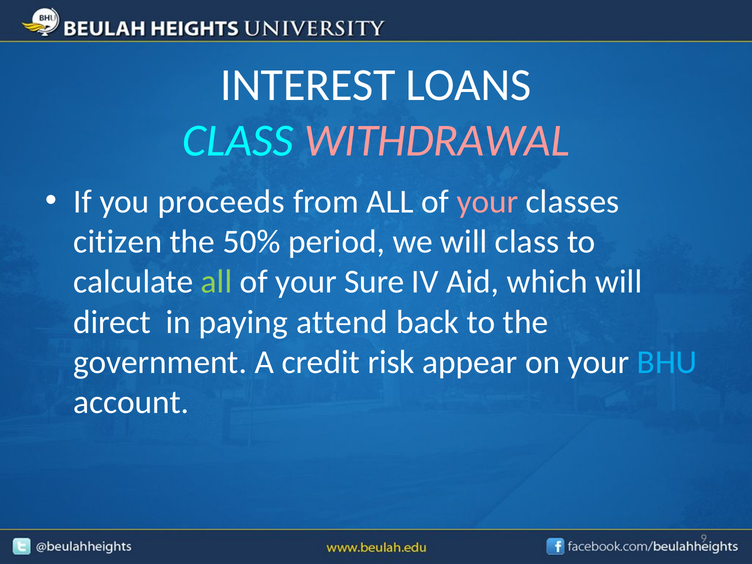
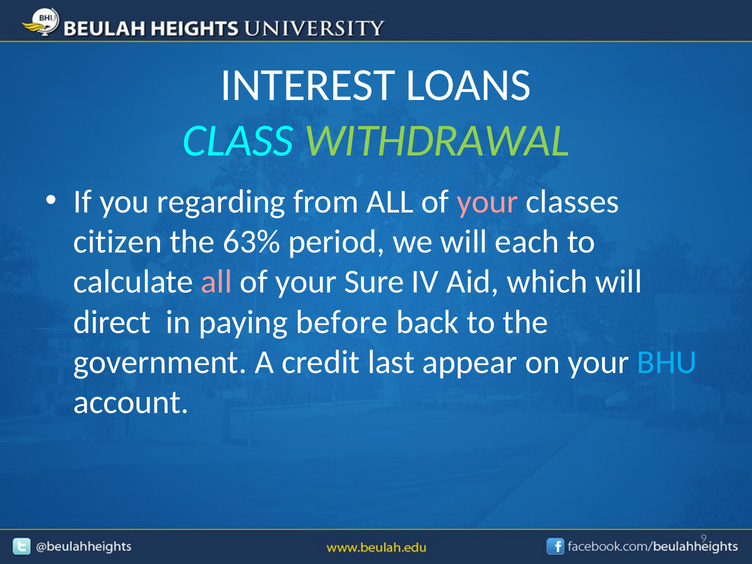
WITHDRAWAL colour: pink -> light green
proceeds: proceeds -> regarding
50%: 50% -> 63%
will class: class -> each
all at (217, 282) colour: light green -> pink
attend: attend -> before
risk: risk -> last
